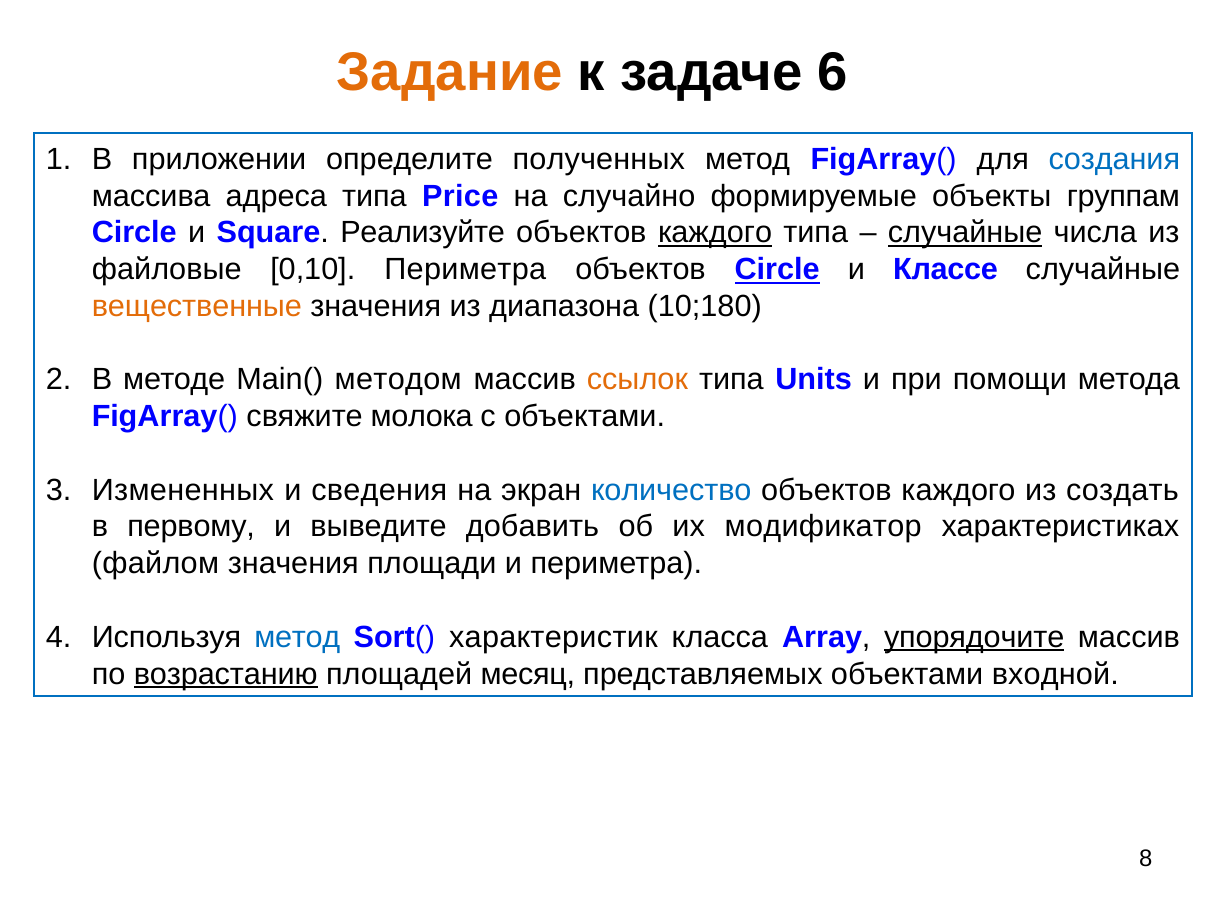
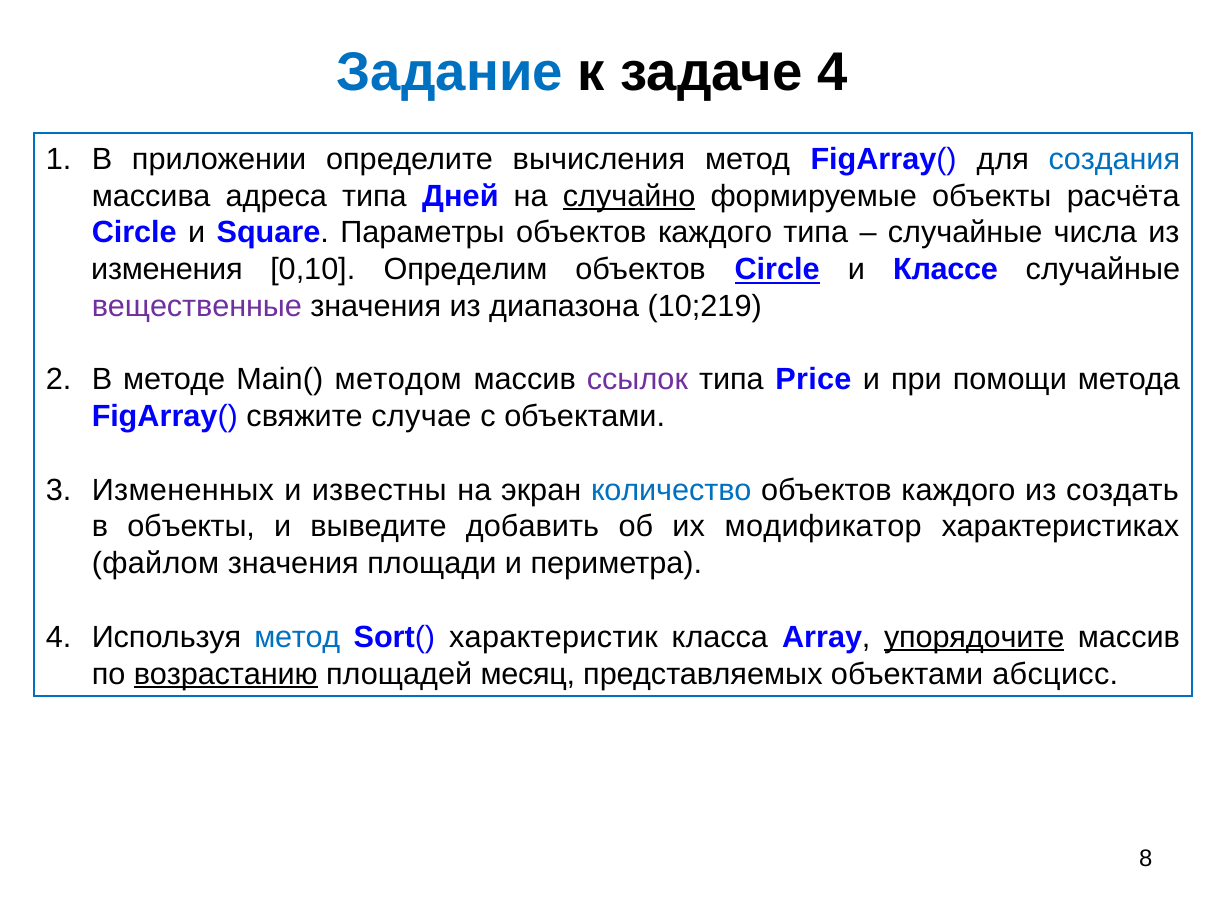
Задание colour: orange -> blue
задаче 6: 6 -> 4
полученных: полученных -> вычисления
Price: Price -> Дней
случайно underline: none -> present
группам: группам -> расчёта
Реализуйте: Реализуйте -> Параметры
каждого at (715, 233) underline: present -> none
случайные at (965, 233) underline: present -> none
файловые: файловые -> изменения
0,10 Периметра: Периметра -> Определим
вещественные colour: orange -> purple
10;180: 10;180 -> 10;219
ссылок colour: orange -> purple
Units: Units -> Price
молока: молока -> случае
сведения: сведения -> известны
в первому: первому -> объекты
входной: входной -> абсцисс
